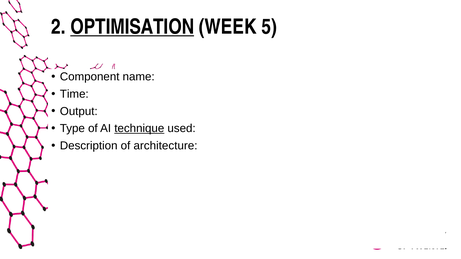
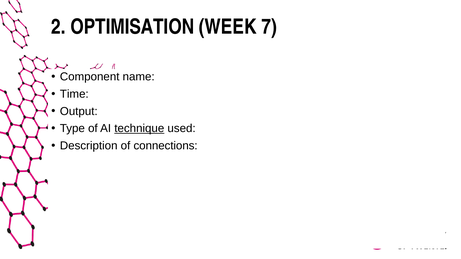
OPTIMISATION underline: present -> none
5: 5 -> 7
architecture: architecture -> connections
